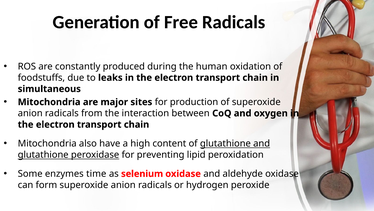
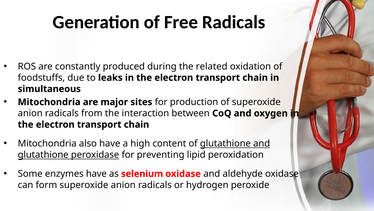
human: human -> related
enzymes time: time -> have
